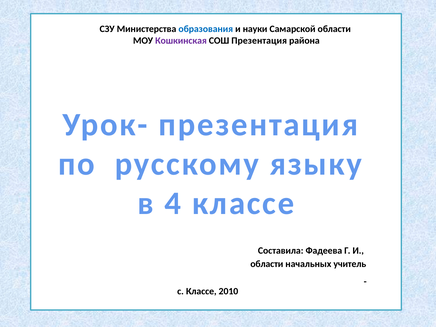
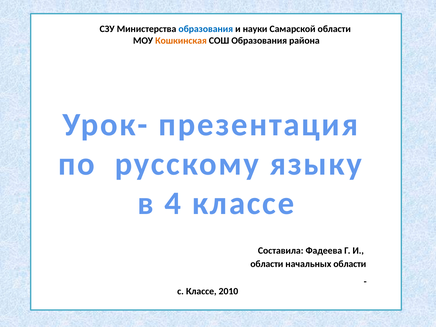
Кошкинская colour: purple -> orange
СОШ Презентация: Презентация -> Образования
начальных учитель: учитель -> области
